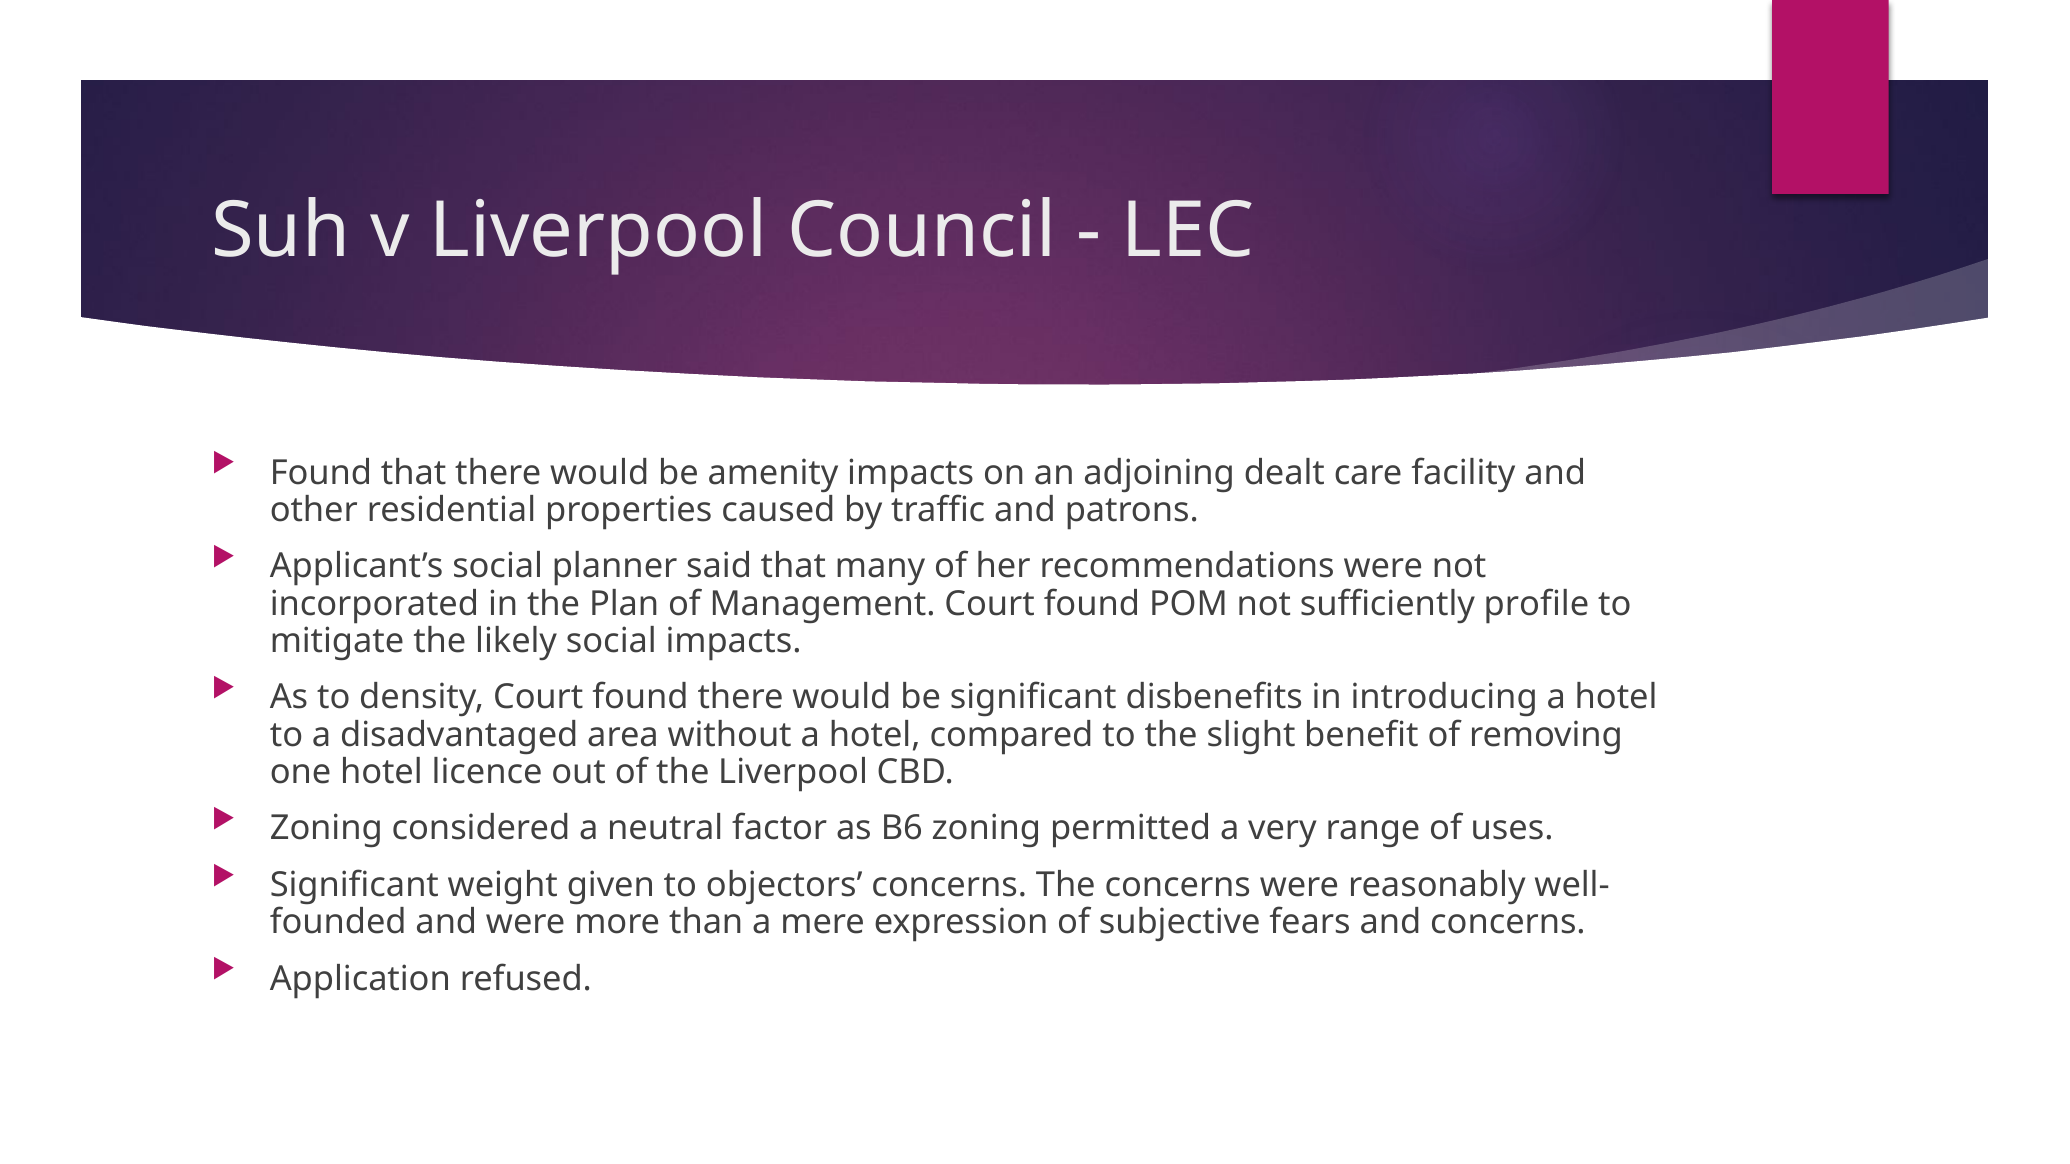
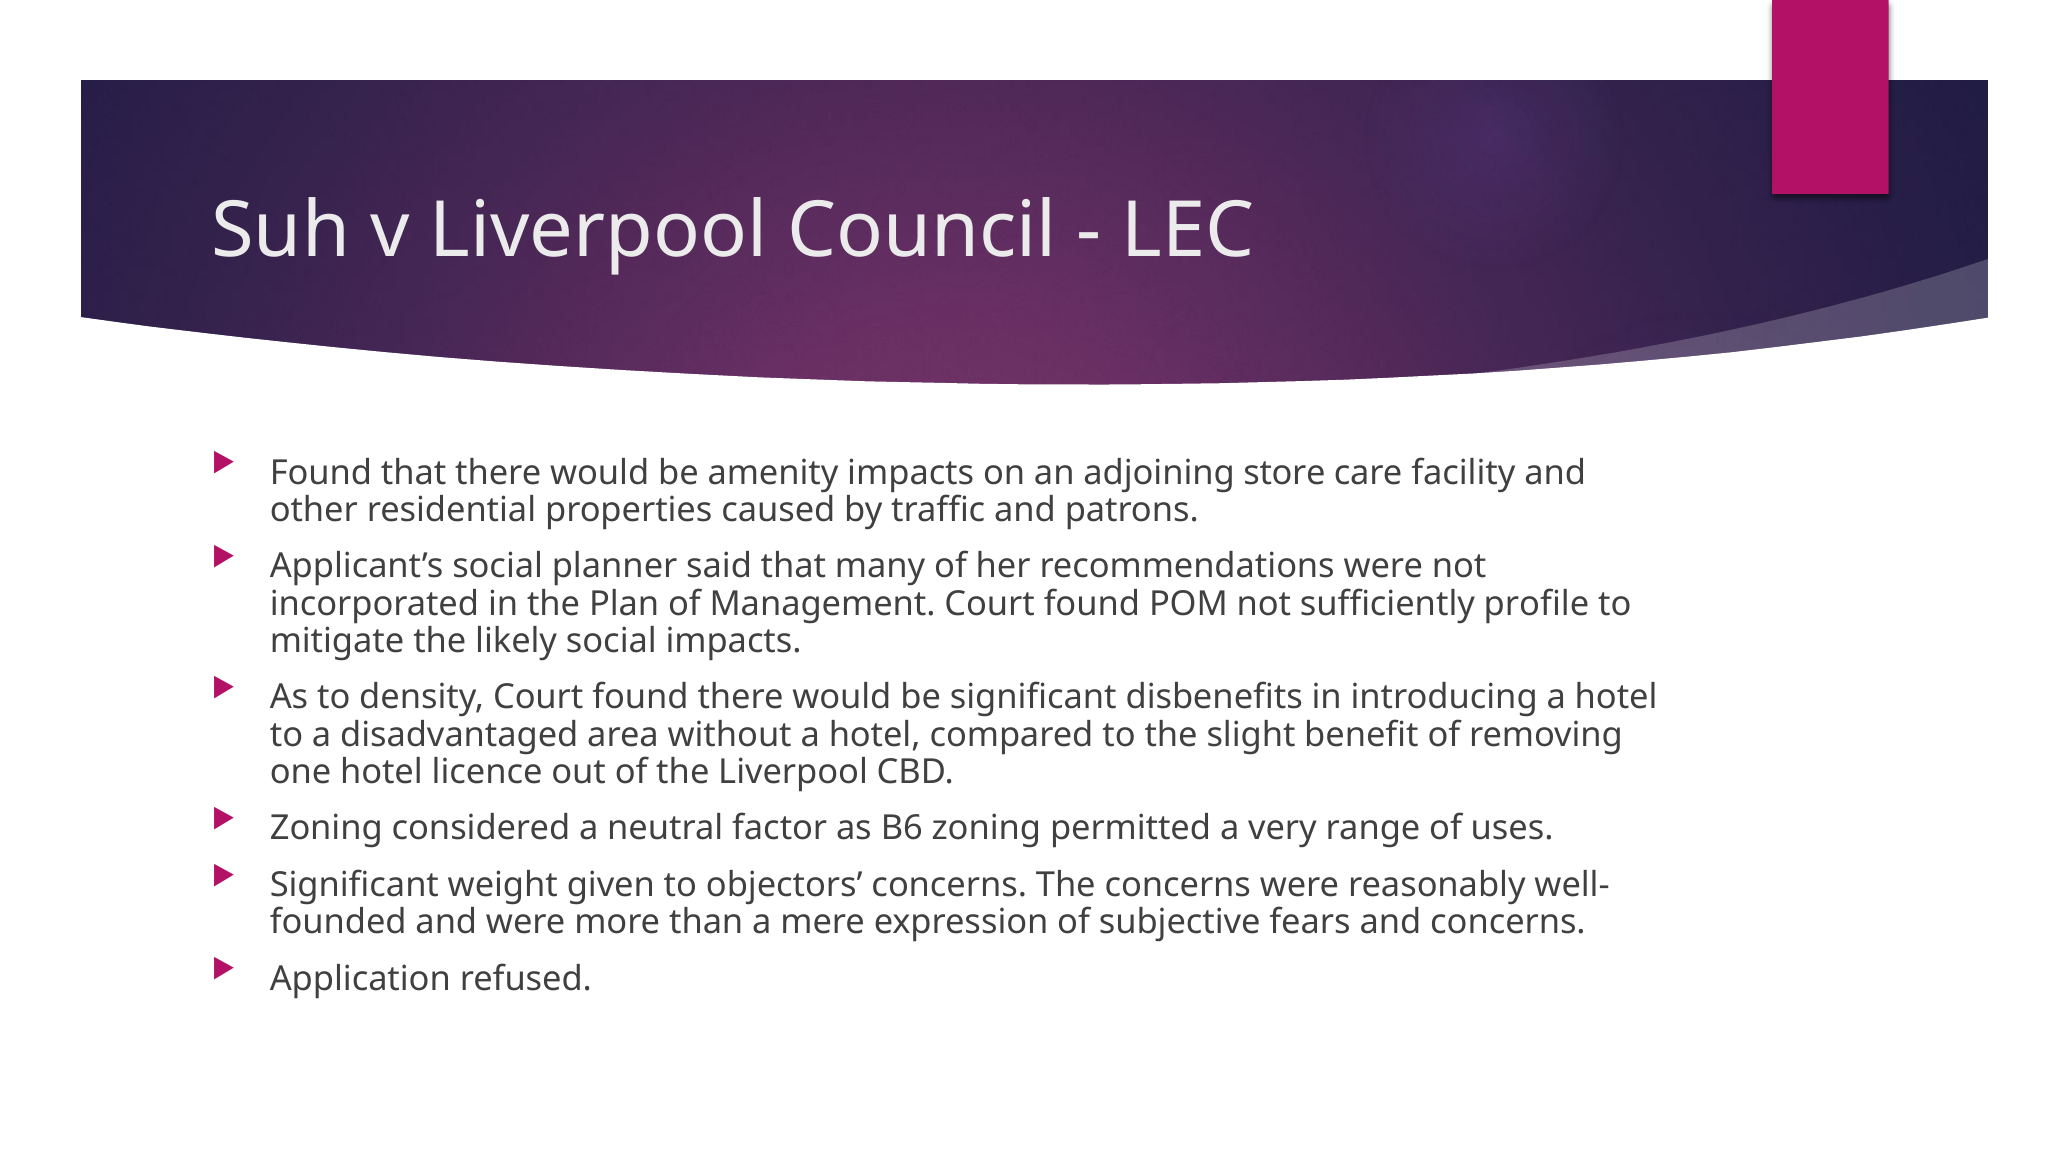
dealt: dealt -> store
